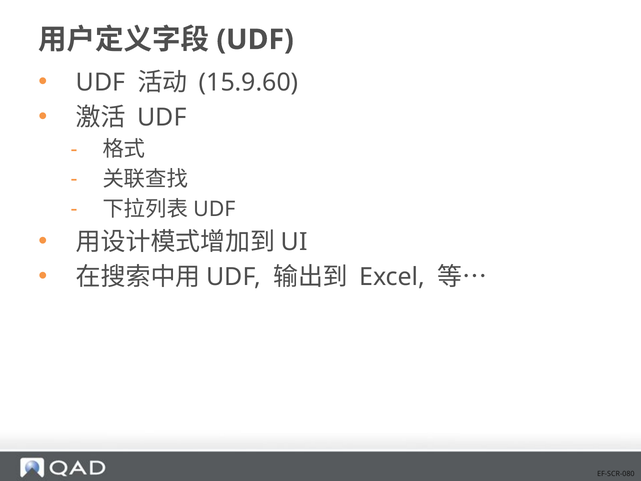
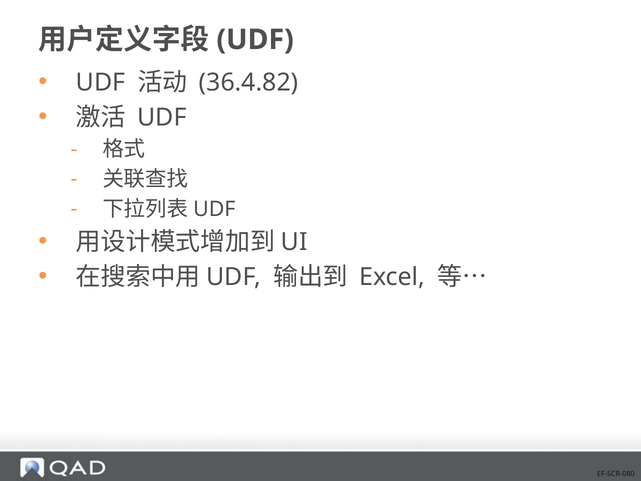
15.9.60: 15.9.60 -> 36.4.82
